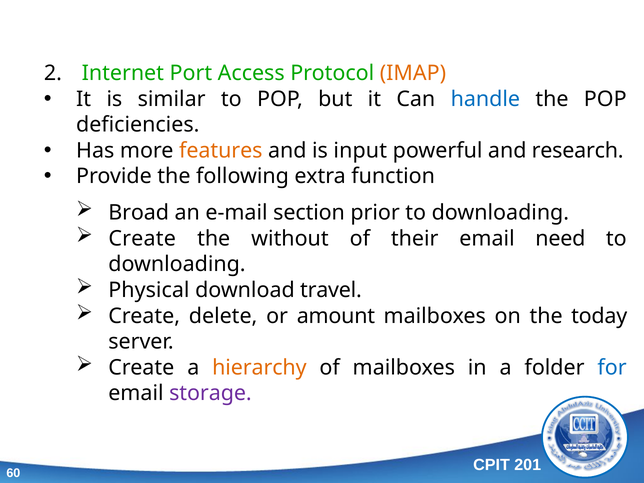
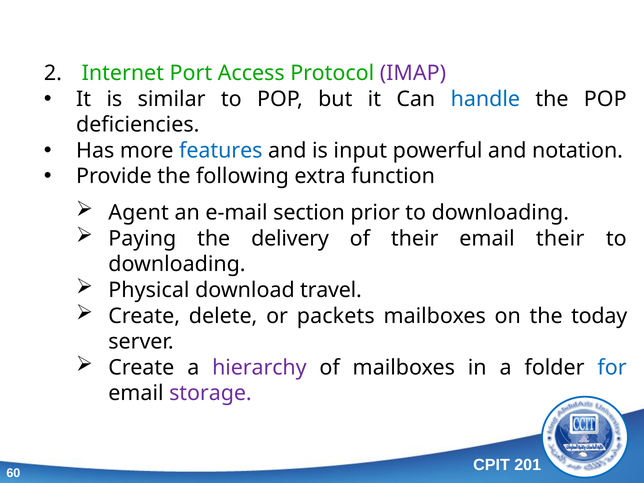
IMAP colour: orange -> purple
features colour: orange -> blue
research: research -> notation
Broad: Broad -> Agent
Create at (142, 239): Create -> Paying
without: without -> delivery
email need: need -> their
amount: amount -> packets
hierarchy colour: orange -> purple
